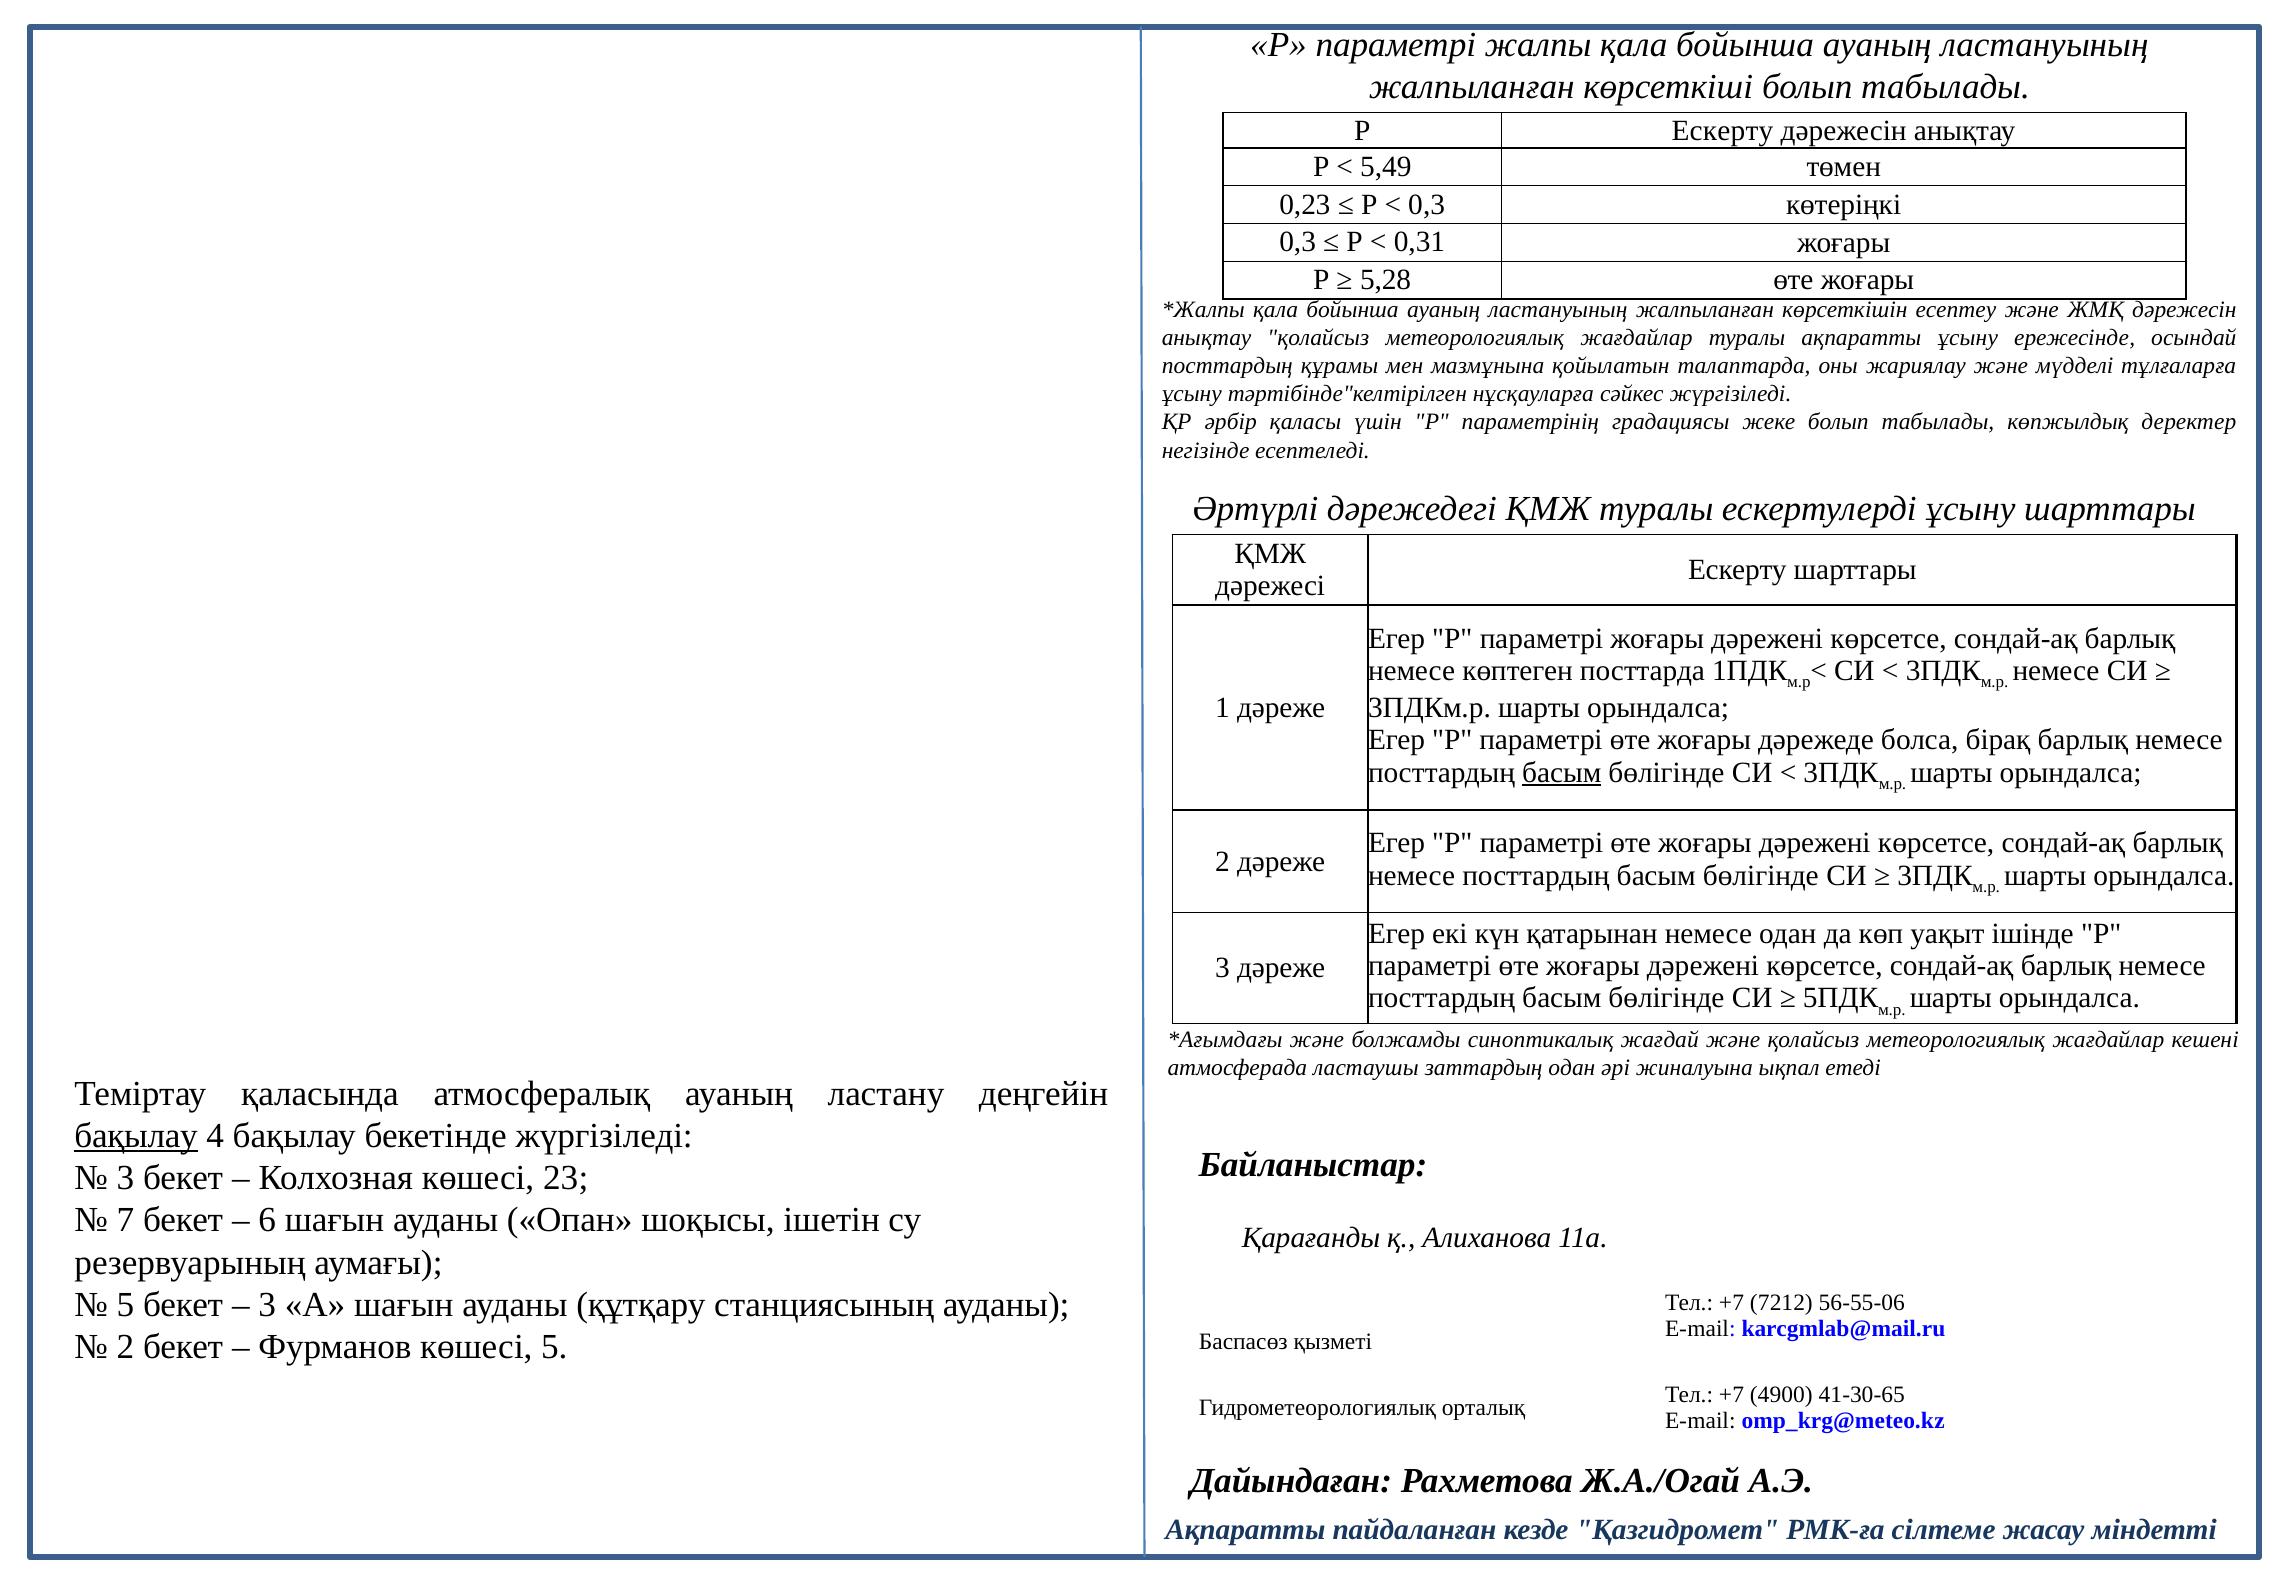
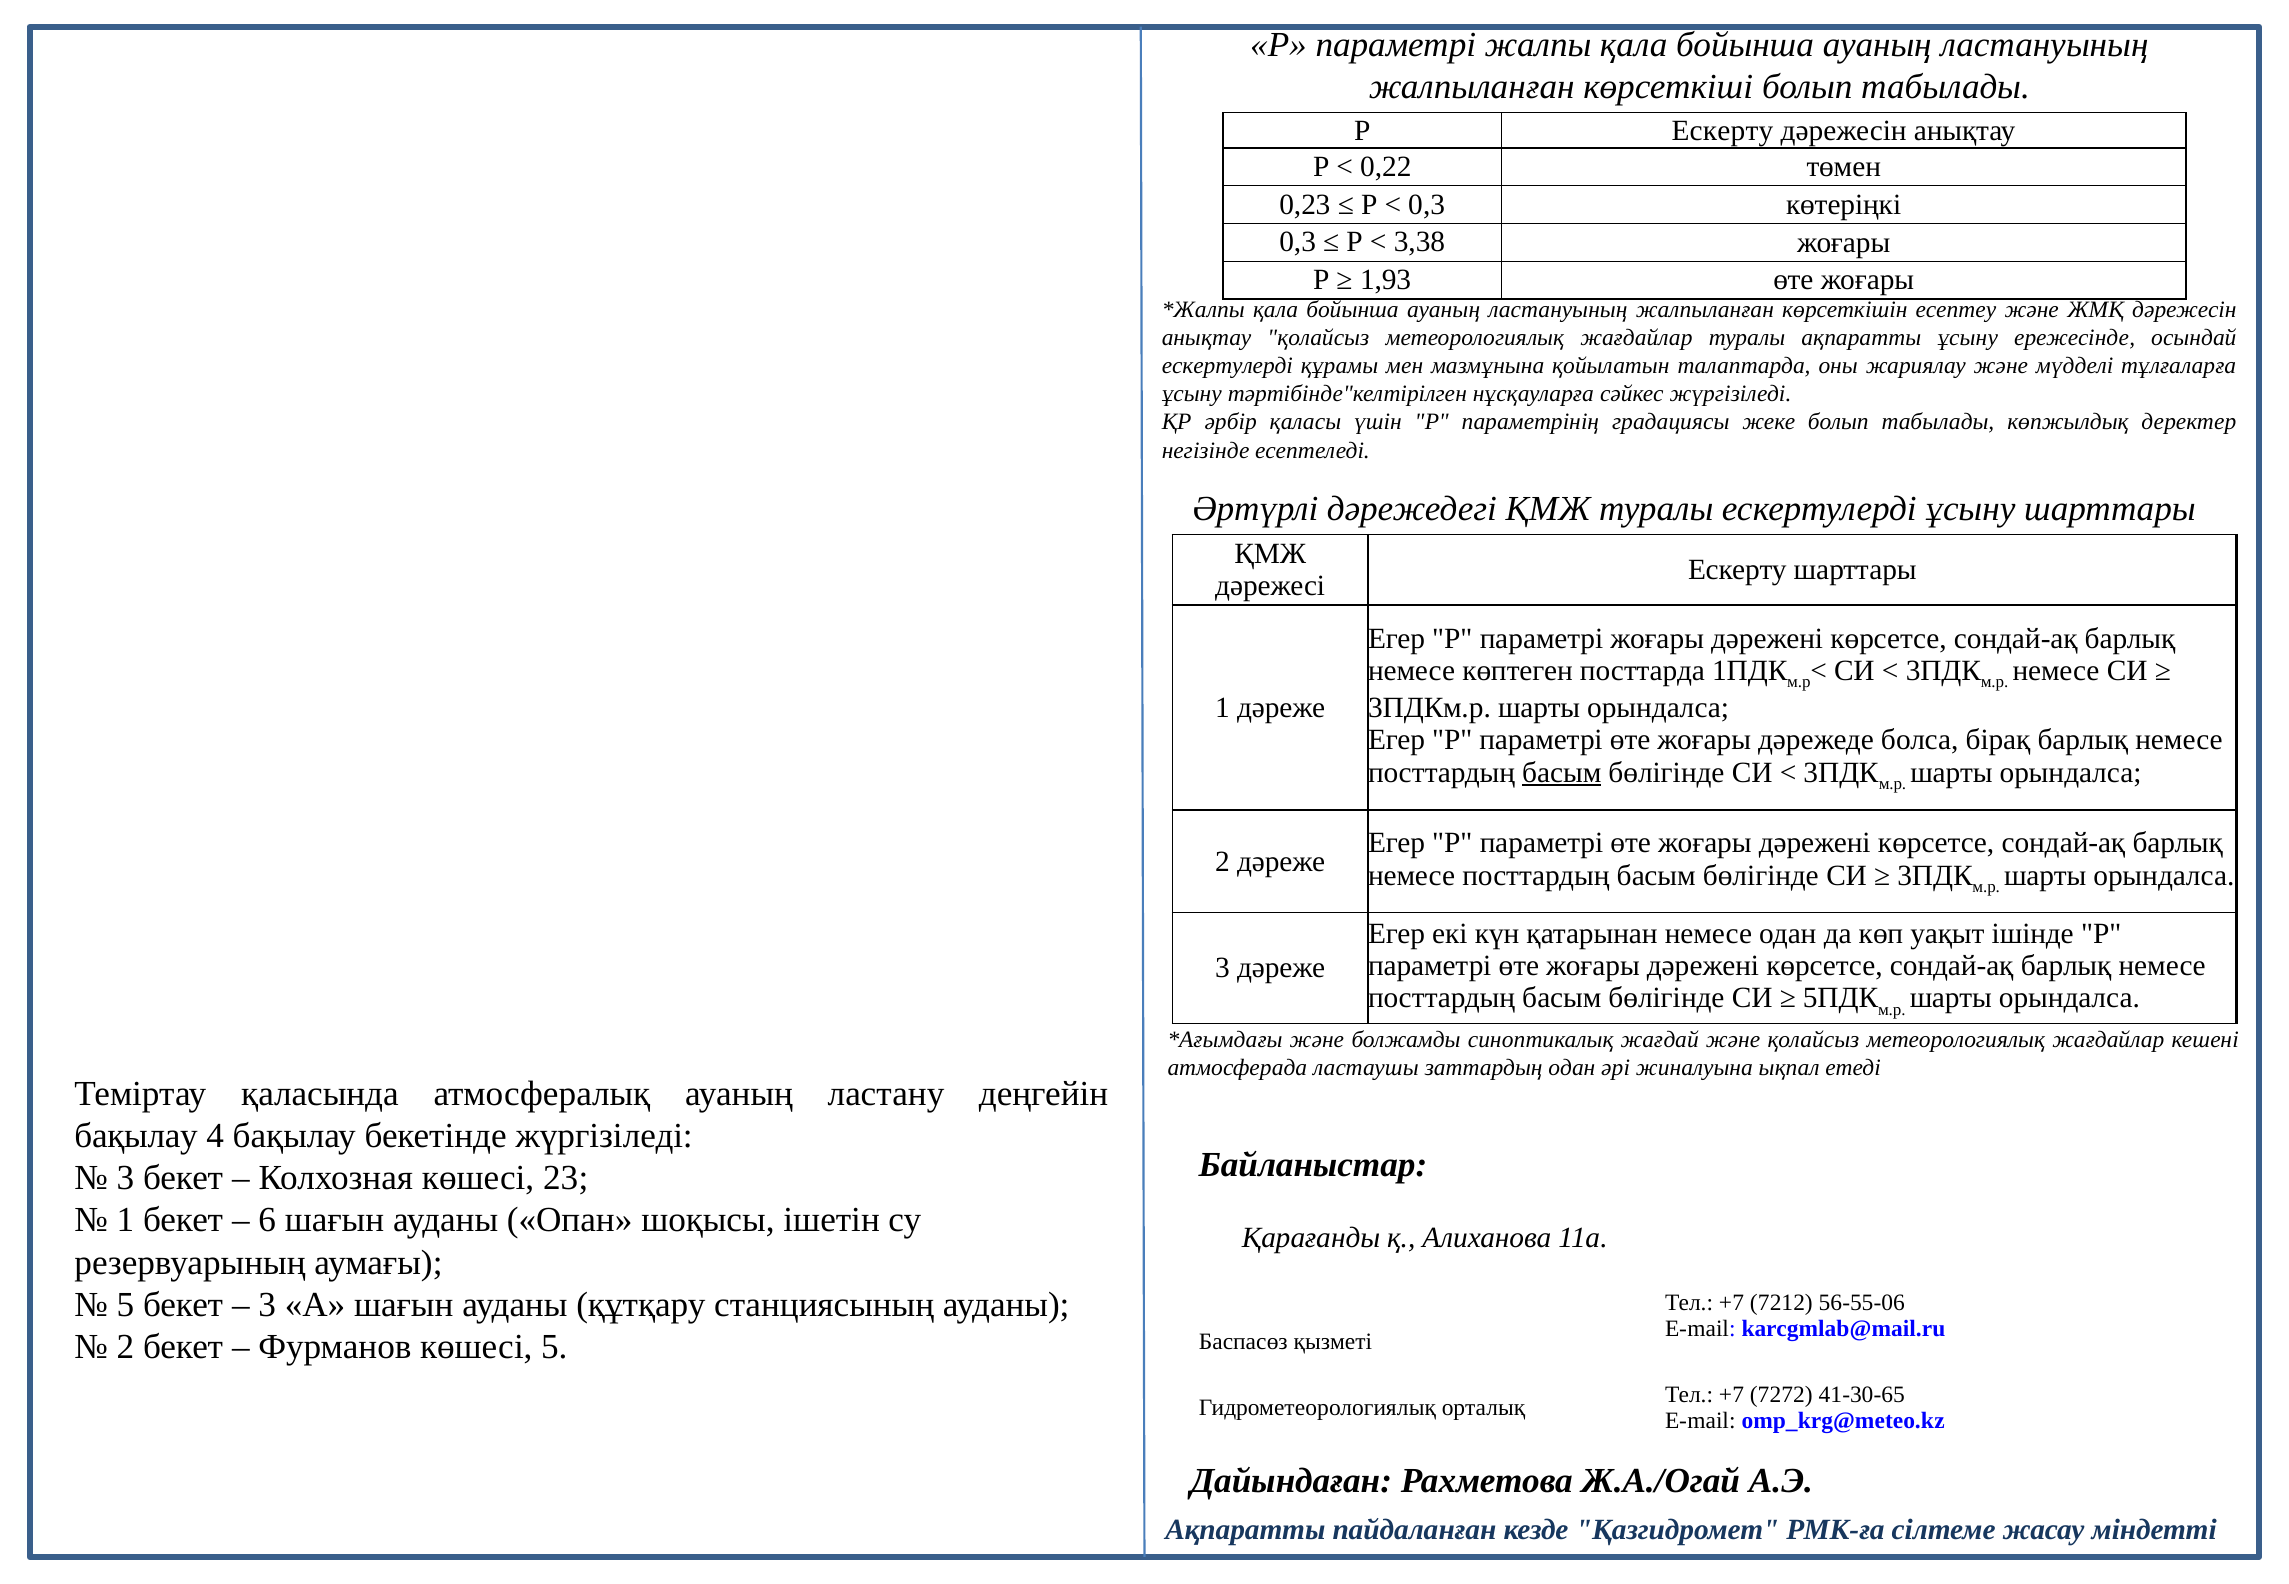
5,49: 5,49 -> 0,22
0,31: 0,31 -> 3,38
5,28: 5,28 -> 1,93
посттардың at (1227, 366): посттардың -> ескертулерді
бақылау at (136, 1136) underline: present -> none
7 at (126, 1221): 7 -> 1
4900: 4900 -> 7272
